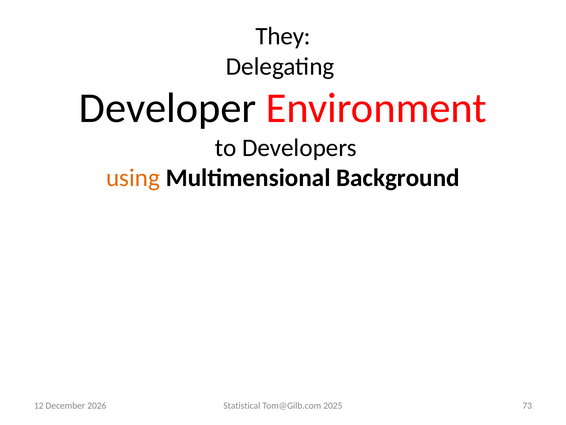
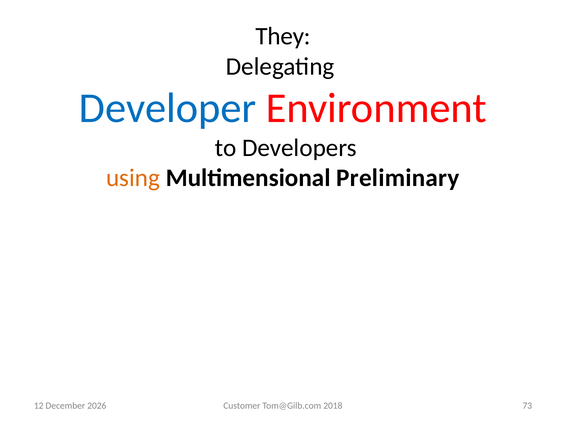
Developer colour: black -> blue
Background: Background -> Preliminary
Statistical: Statistical -> Customer
2025: 2025 -> 2018
